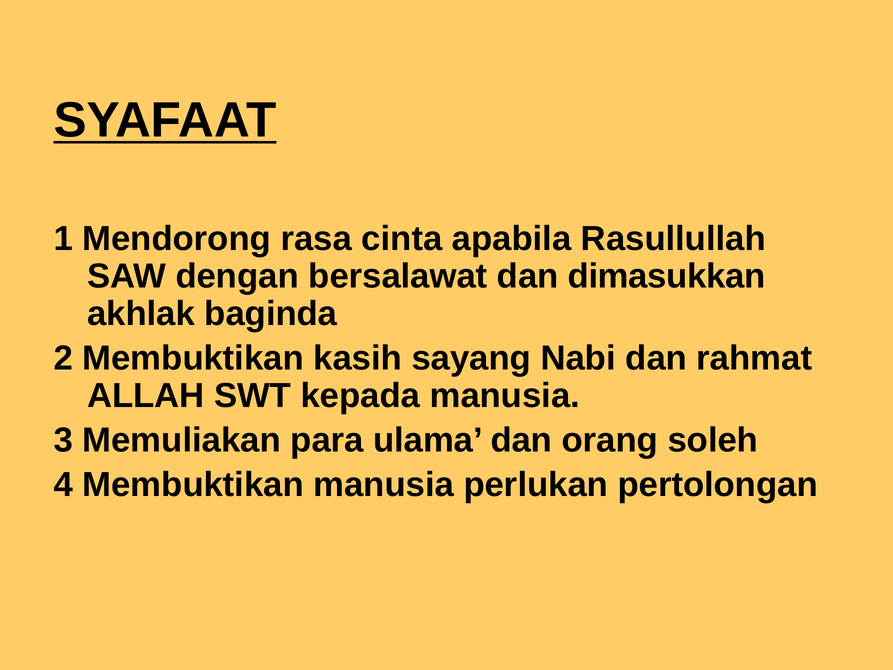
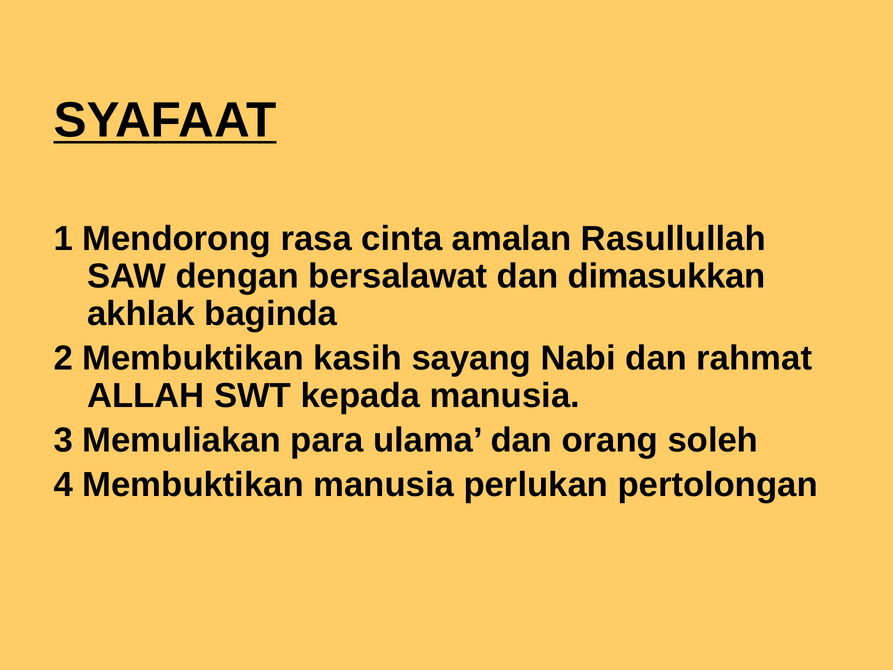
apabila: apabila -> amalan
